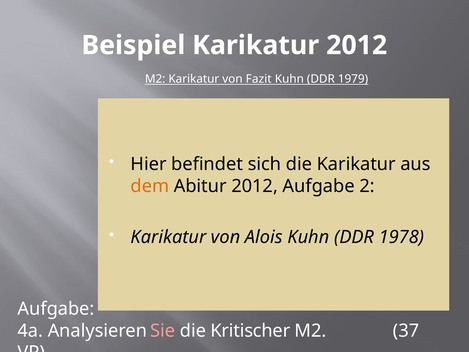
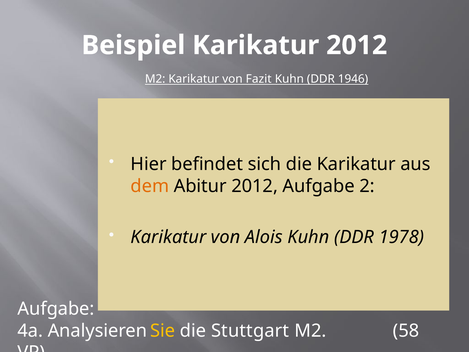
1979: 1979 -> 1946
Sie colour: pink -> yellow
Kritischer: Kritischer -> Stuttgart
37: 37 -> 58
